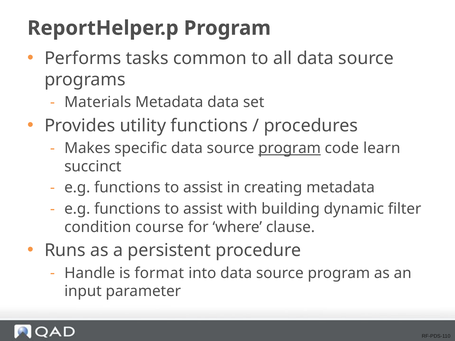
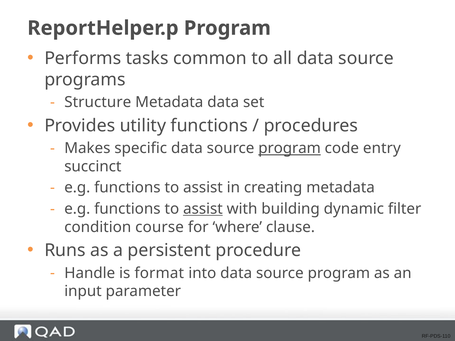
Materials: Materials -> Structure
learn: learn -> entry
assist at (203, 209) underline: none -> present
